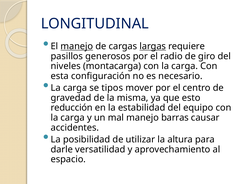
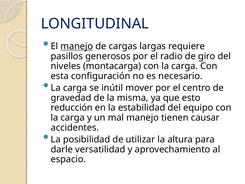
largas underline: present -> none
tipos: tipos -> inútil
barras: barras -> tienen
